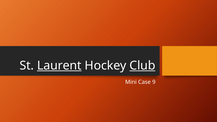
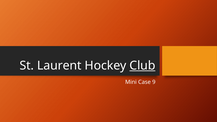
Laurent underline: present -> none
